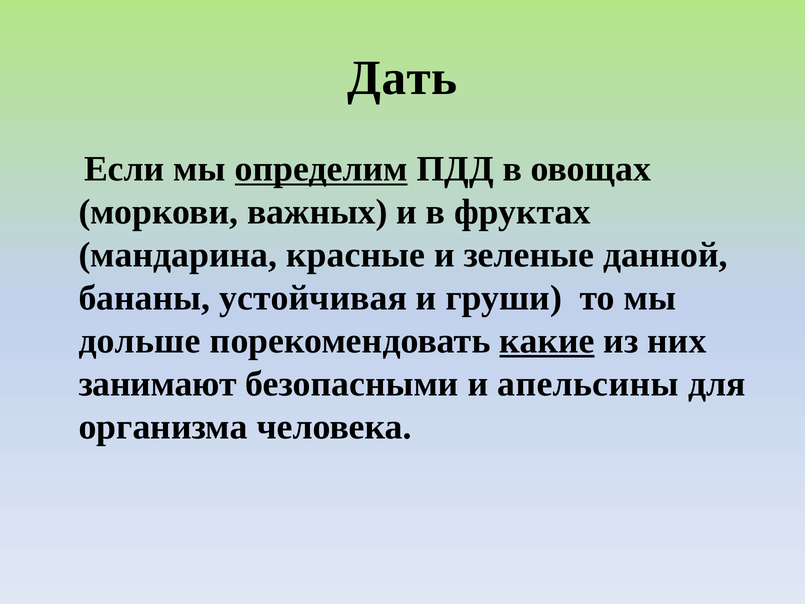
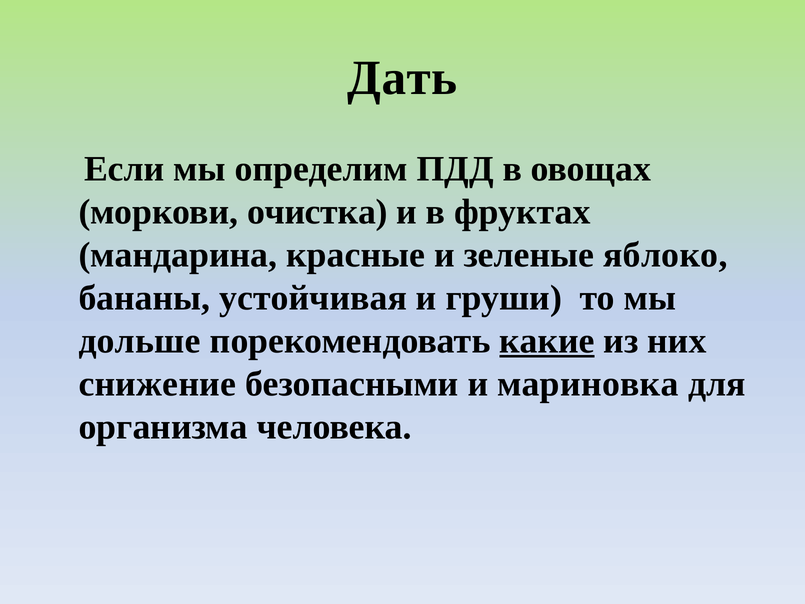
определим underline: present -> none
важных: важных -> очистка
данной: данной -> яблоко
занимают: занимают -> снижение
апельсины: апельсины -> мариновка
